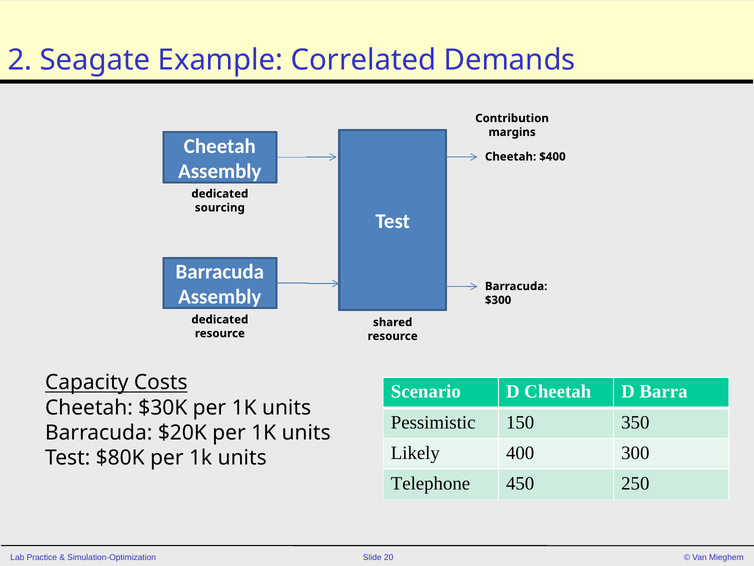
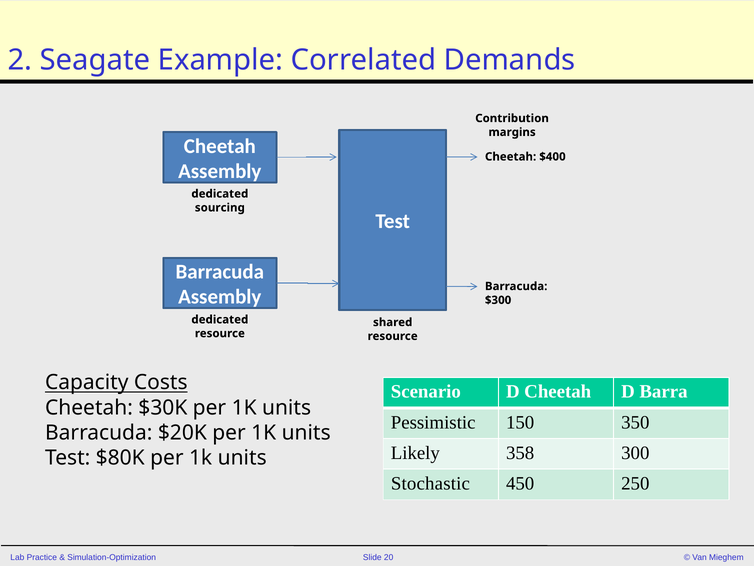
400: 400 -> 358
Telephone: Telephone -> Stochastic
